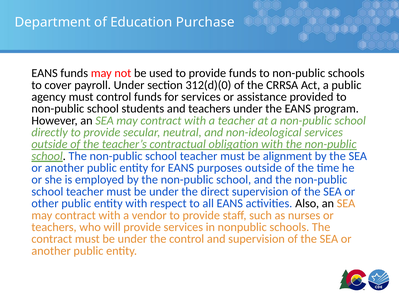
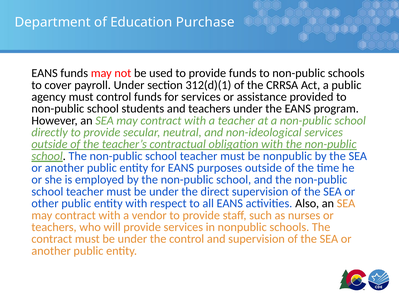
312(d)(0: 312(d)(0 -> 312(d)(1
be alignment: alignment -> nonpublic
